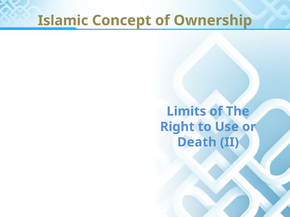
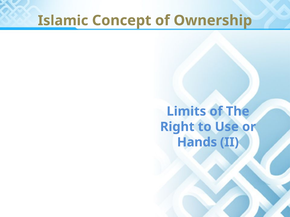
Death: Death -> Hands
